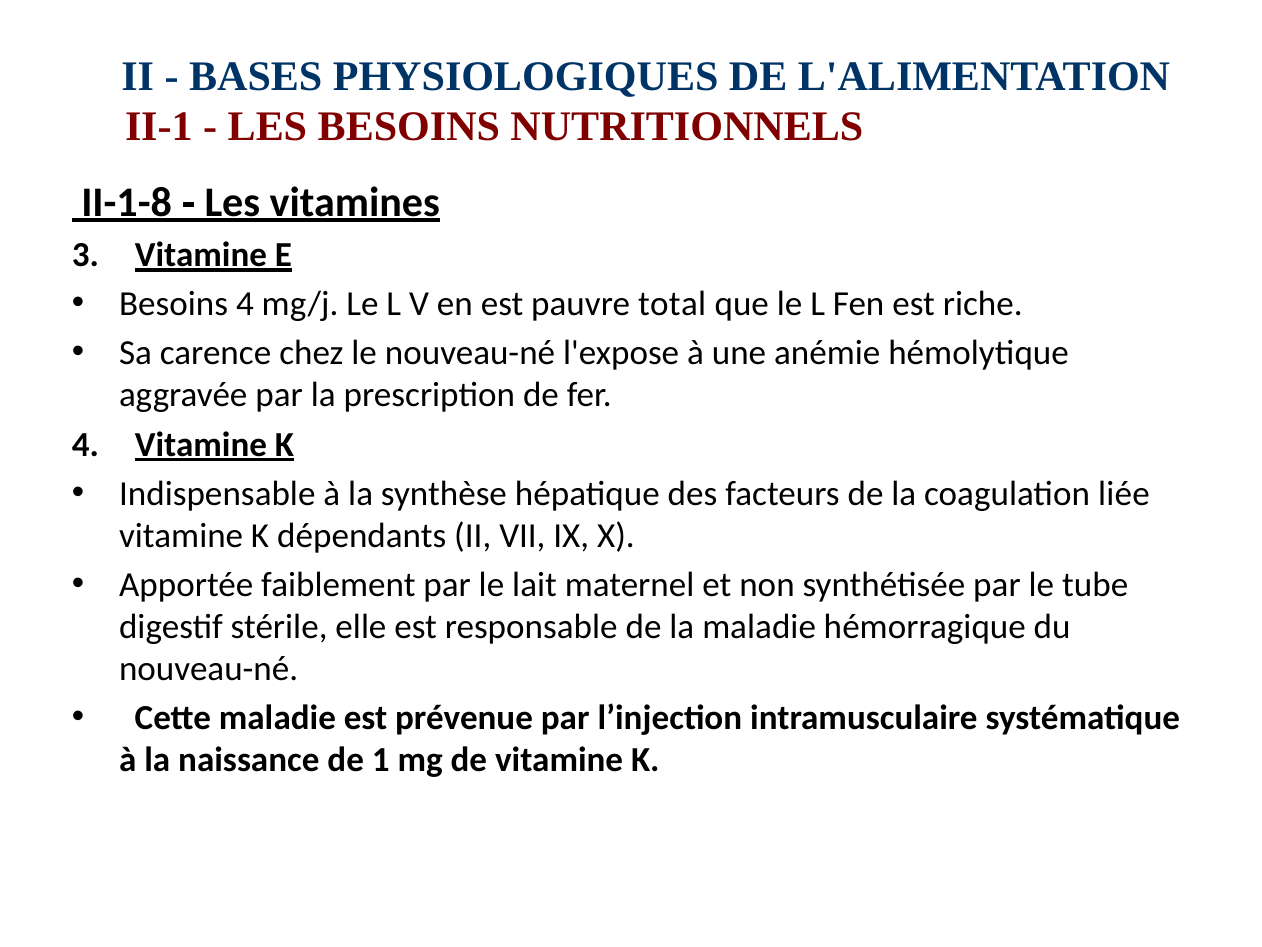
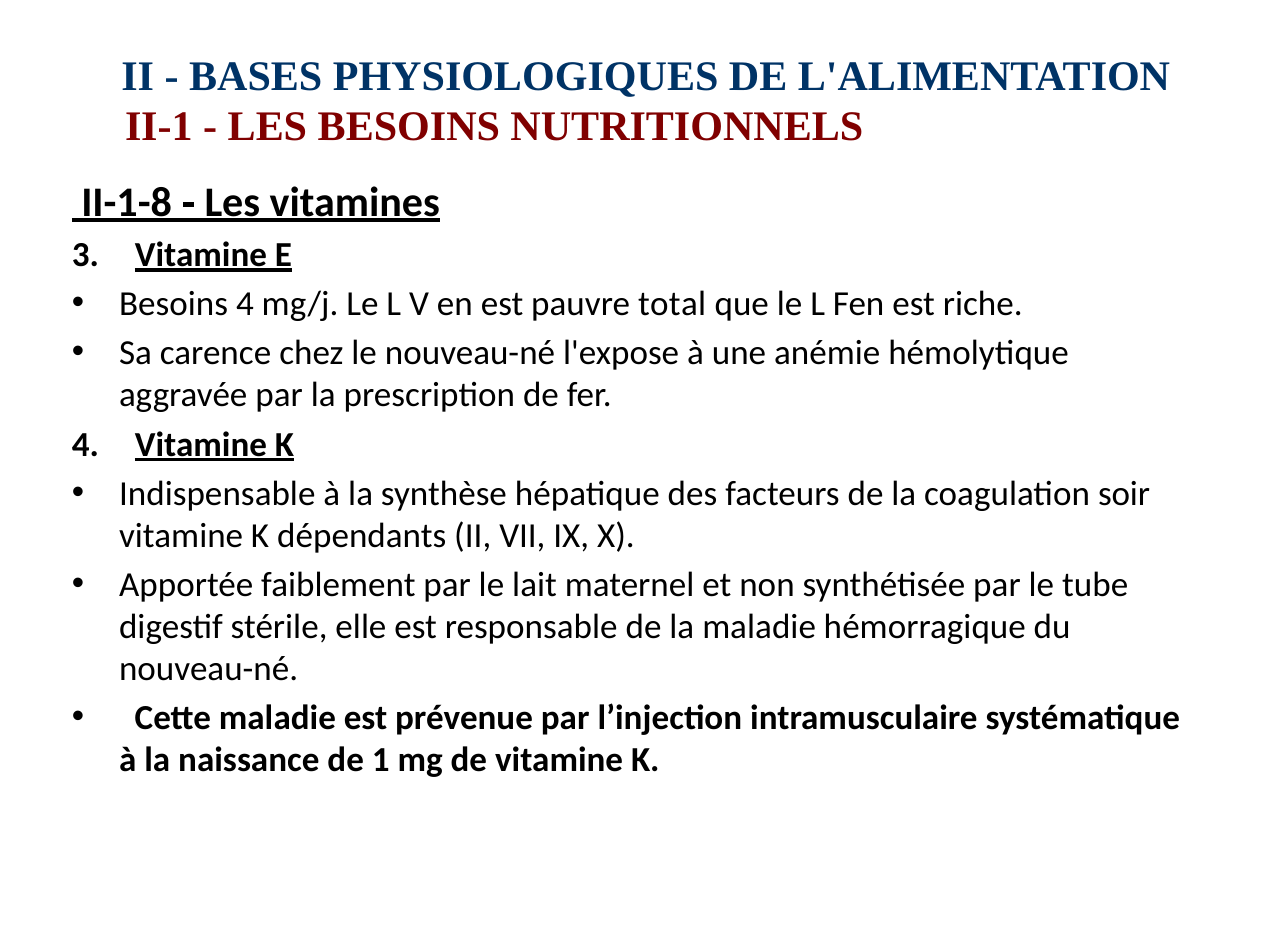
liée: liée -> soir
